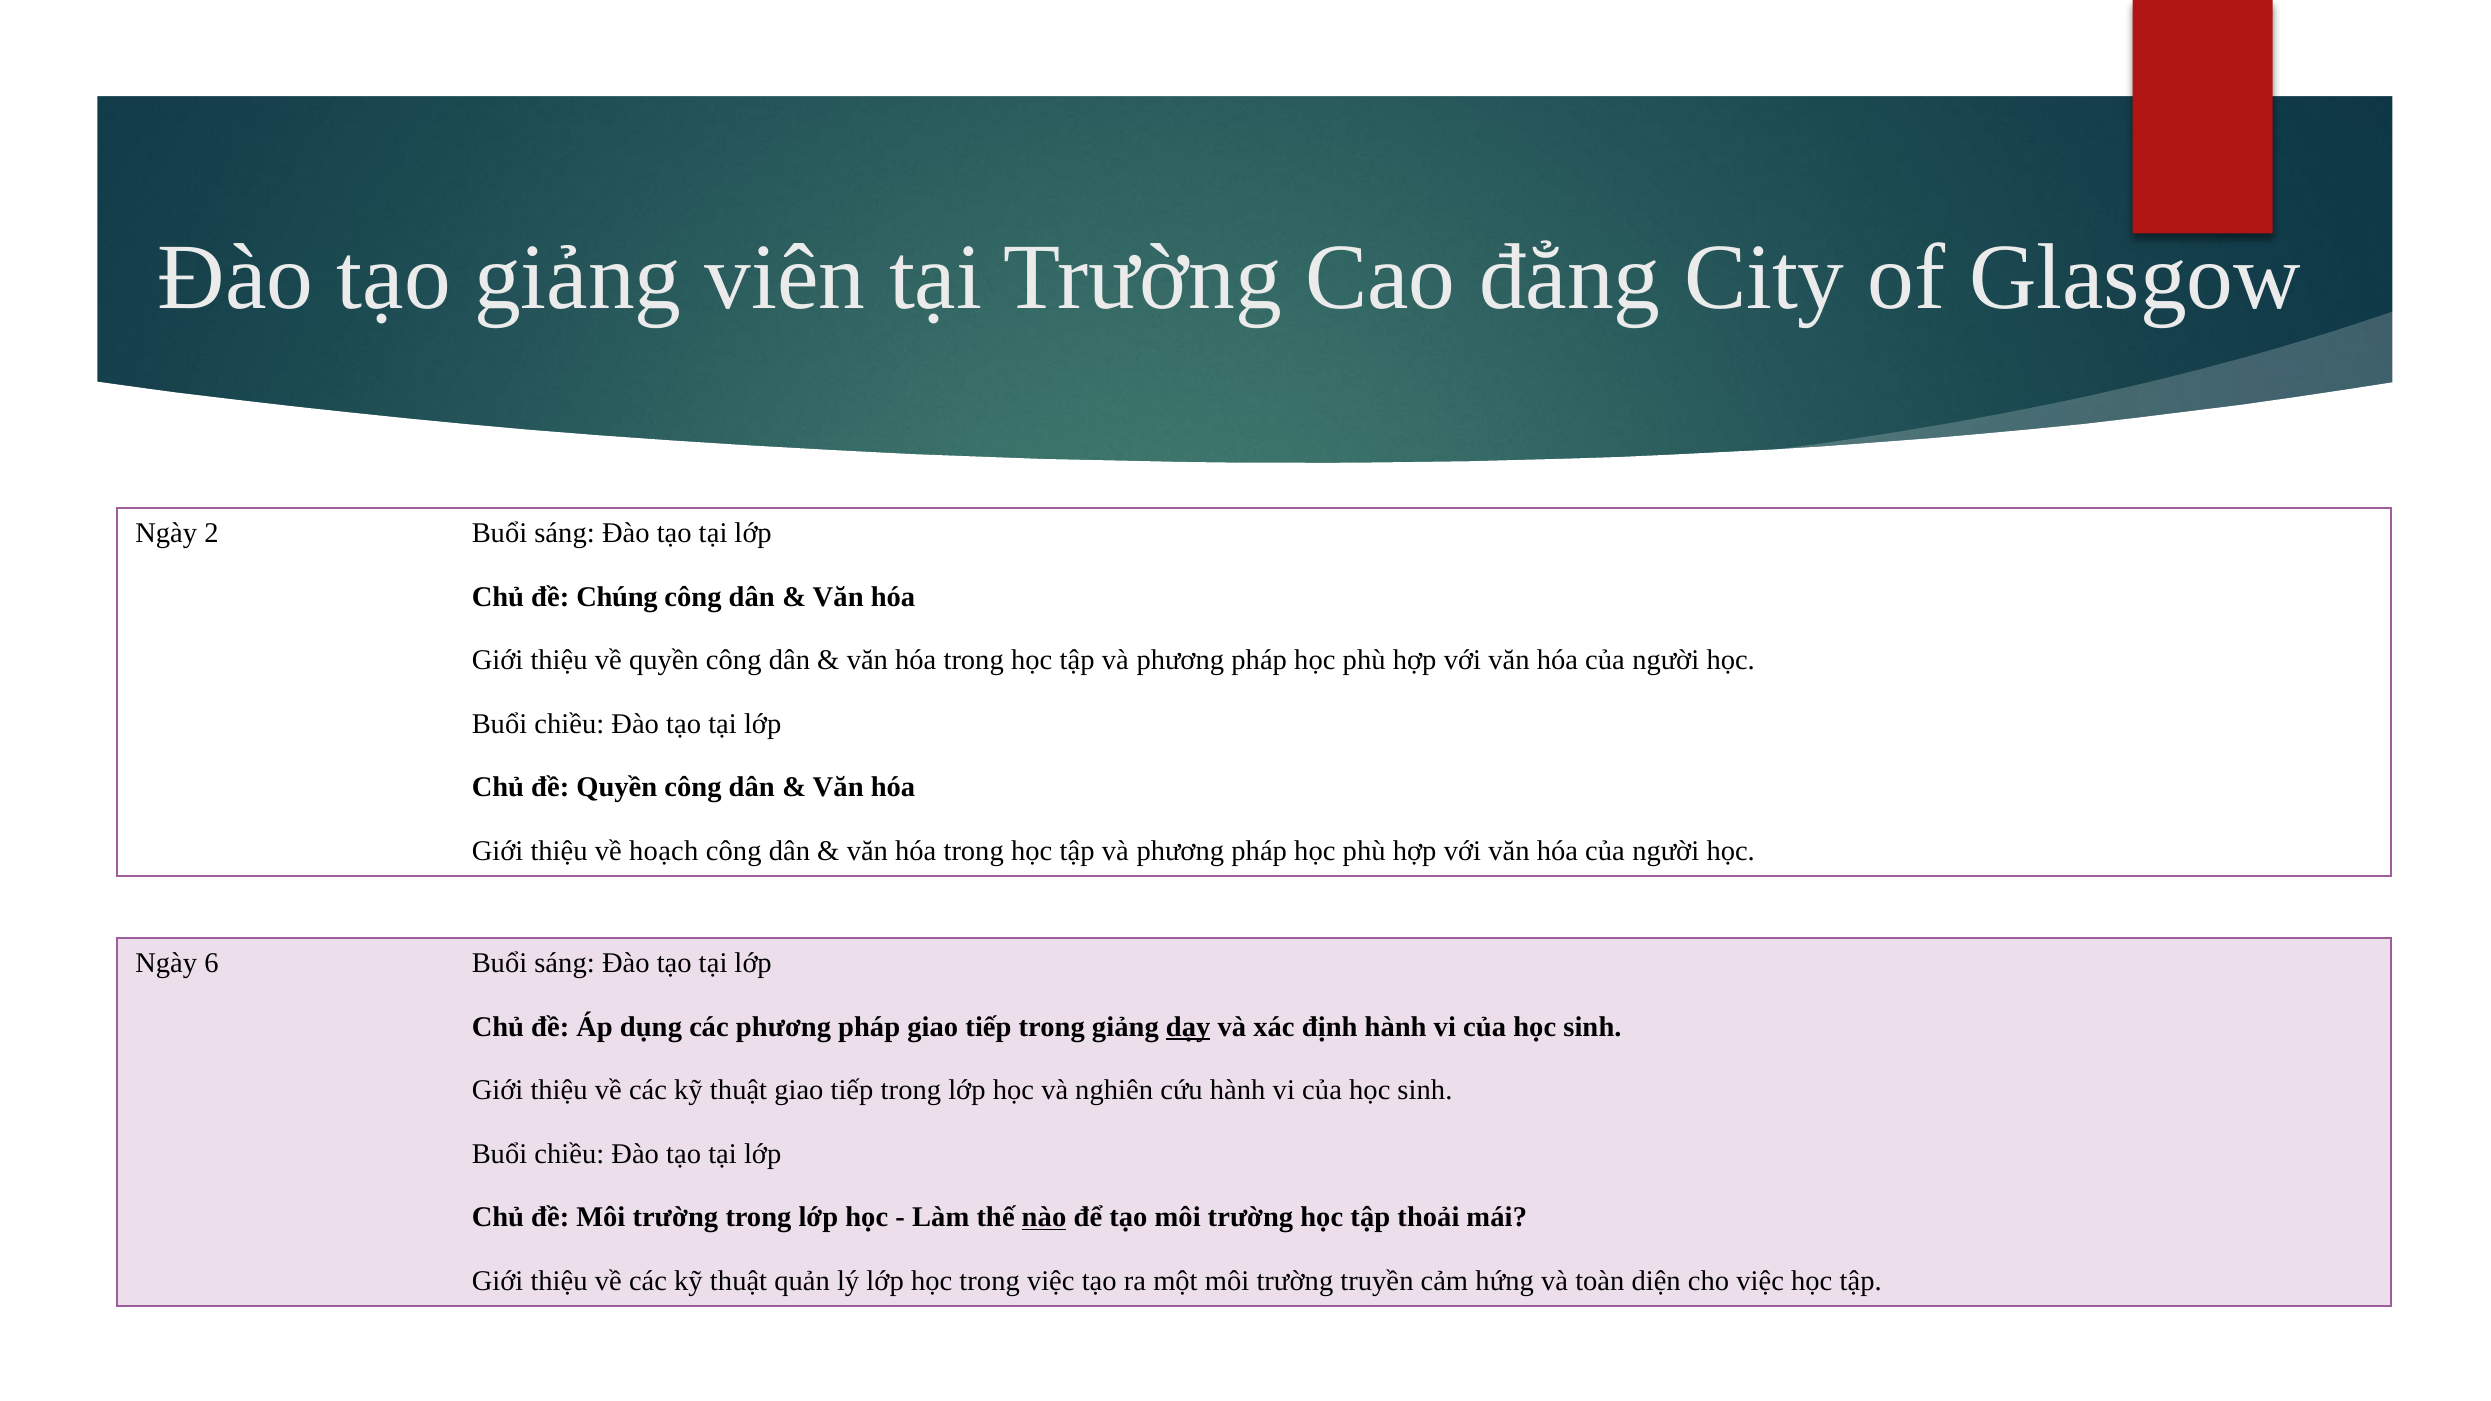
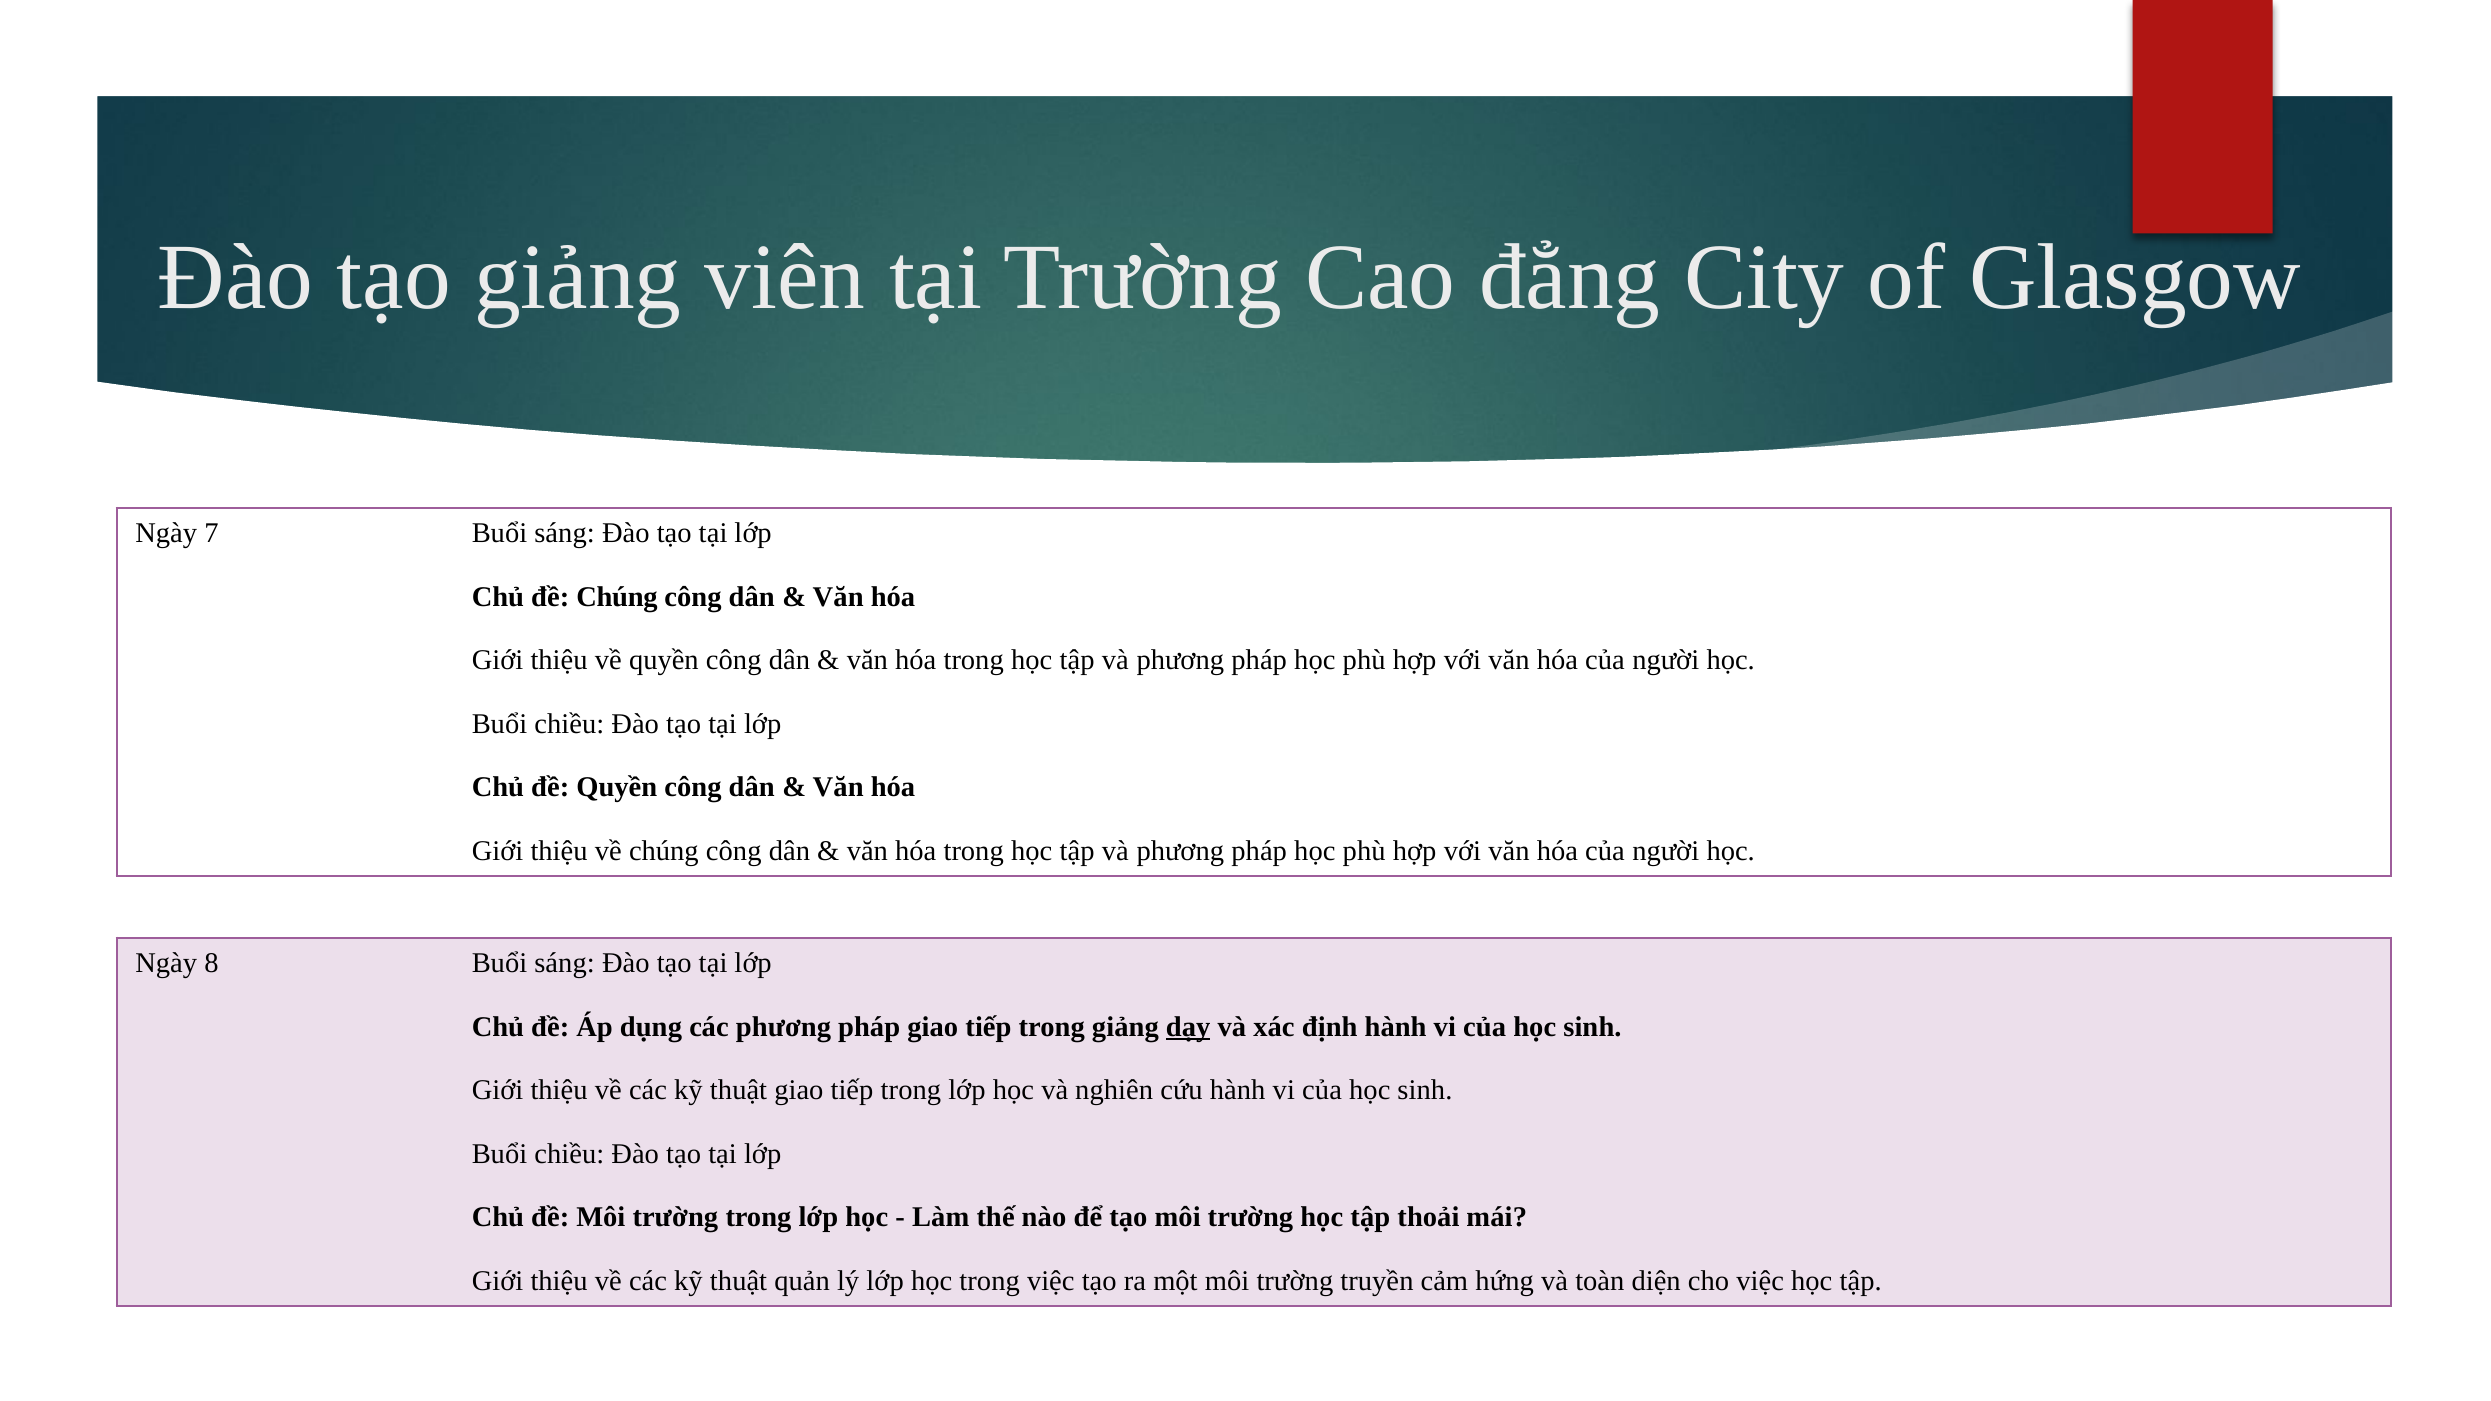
2: 2 -> 7
về hoạch: hoạch -> chúng
6: 6 -> 8
nào underline: present -> none
